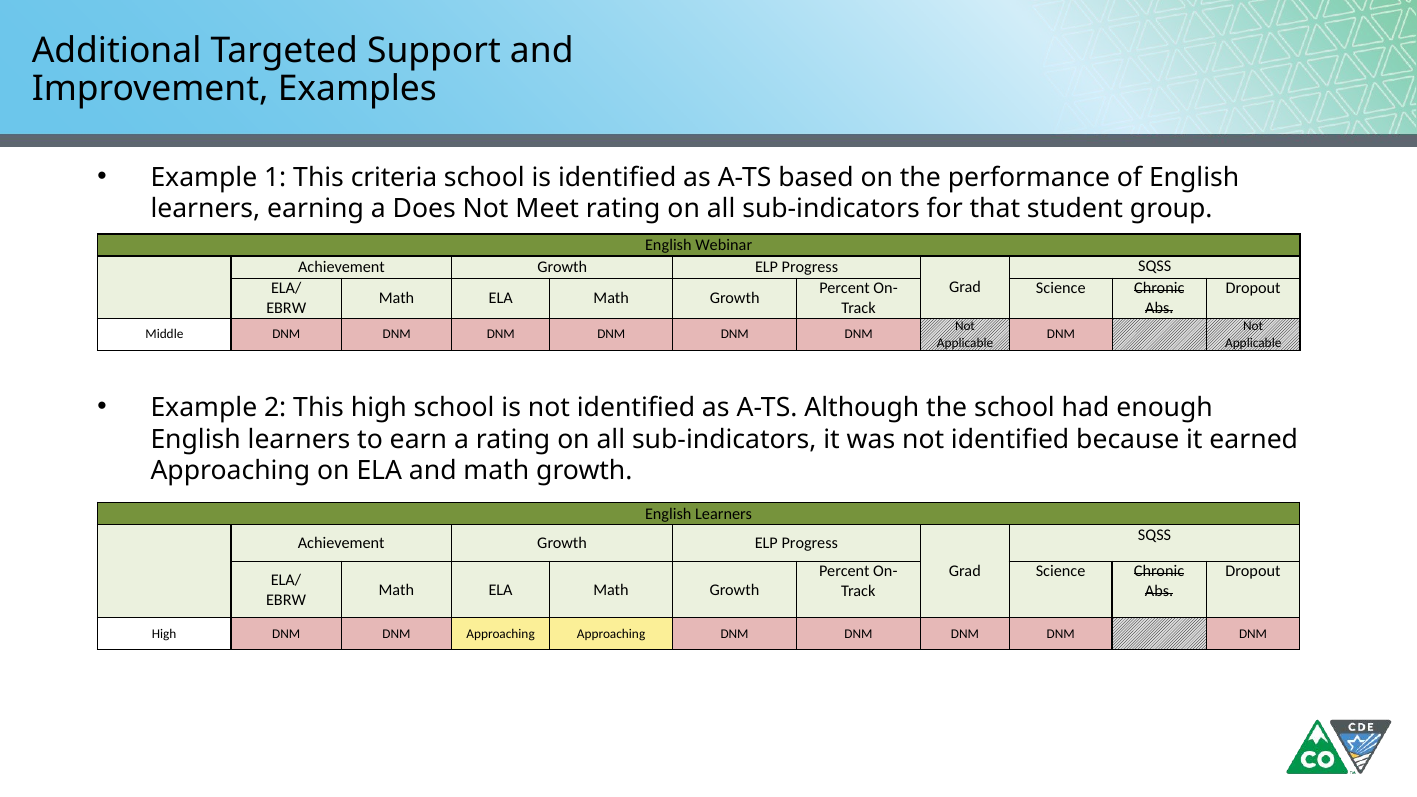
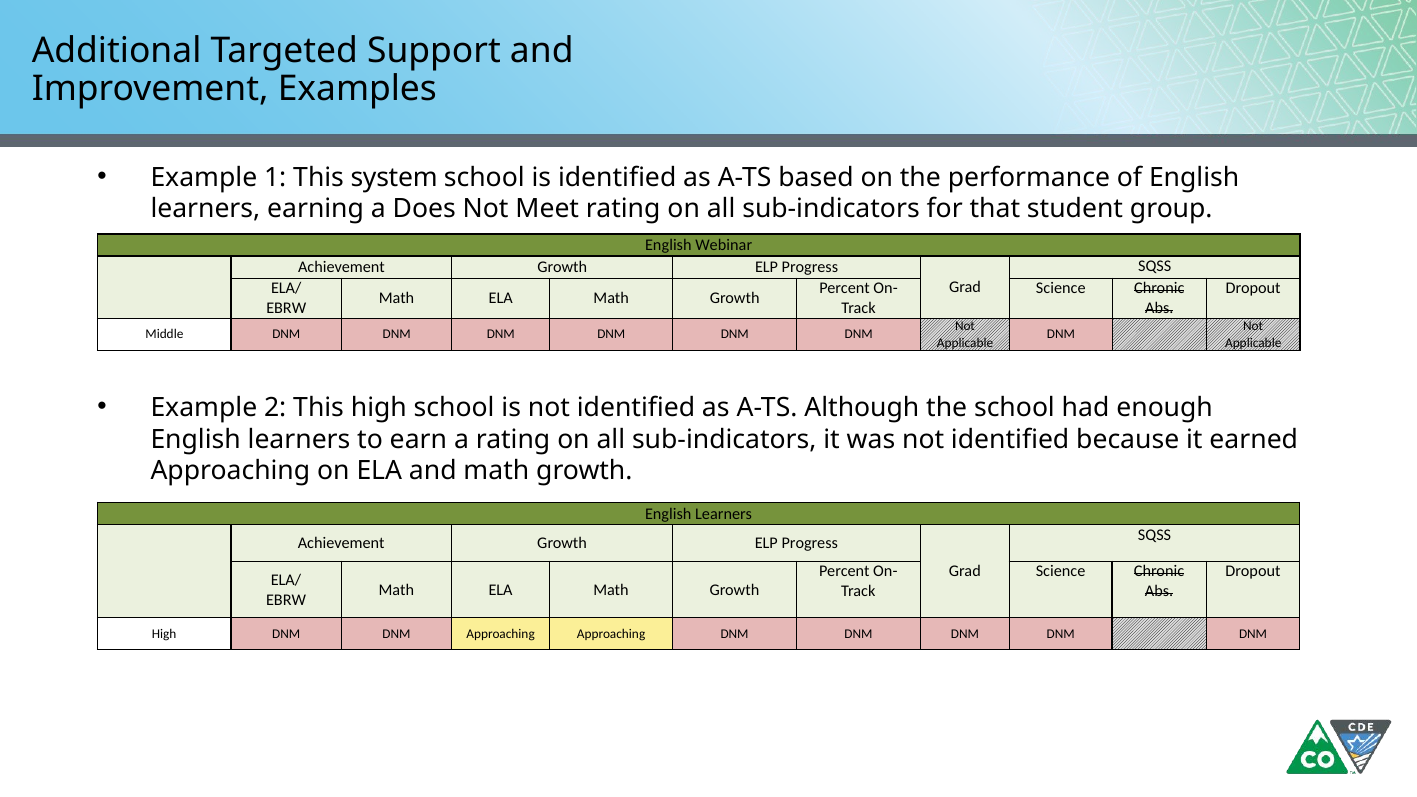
criteria: criteria -> system
